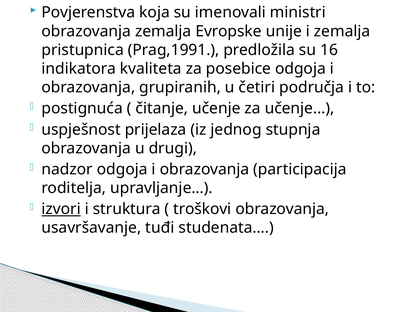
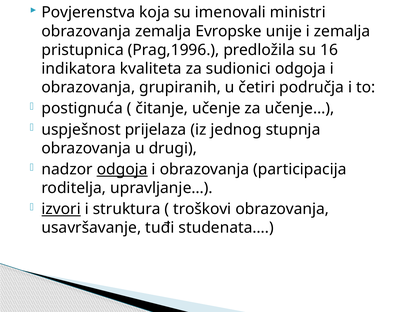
Prag,1991: Prag,1991 -> Prag,1996
posebice: posebice -> sudionici
odgoja at (122, 169) underline: none -> present
